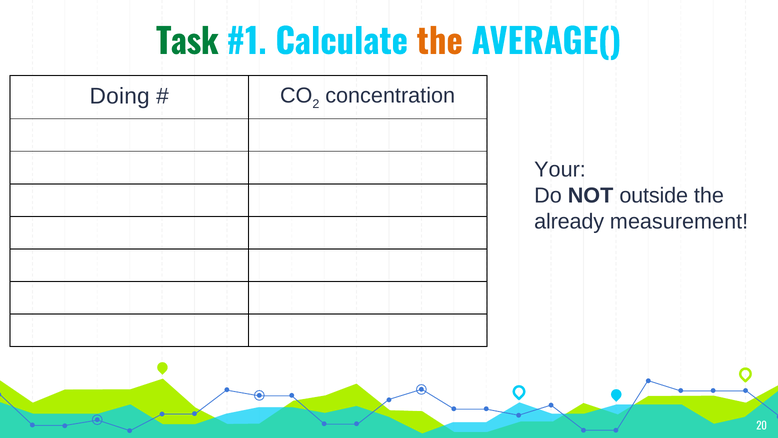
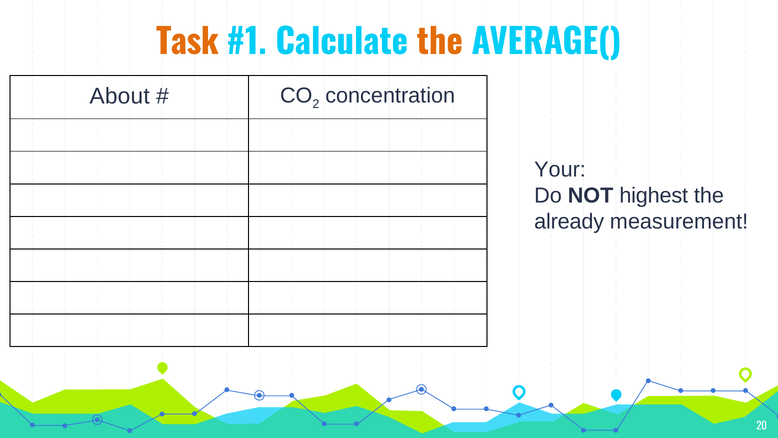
Task colour: green -> orange
Doing: Doing -> About
outside: outside -> highest
